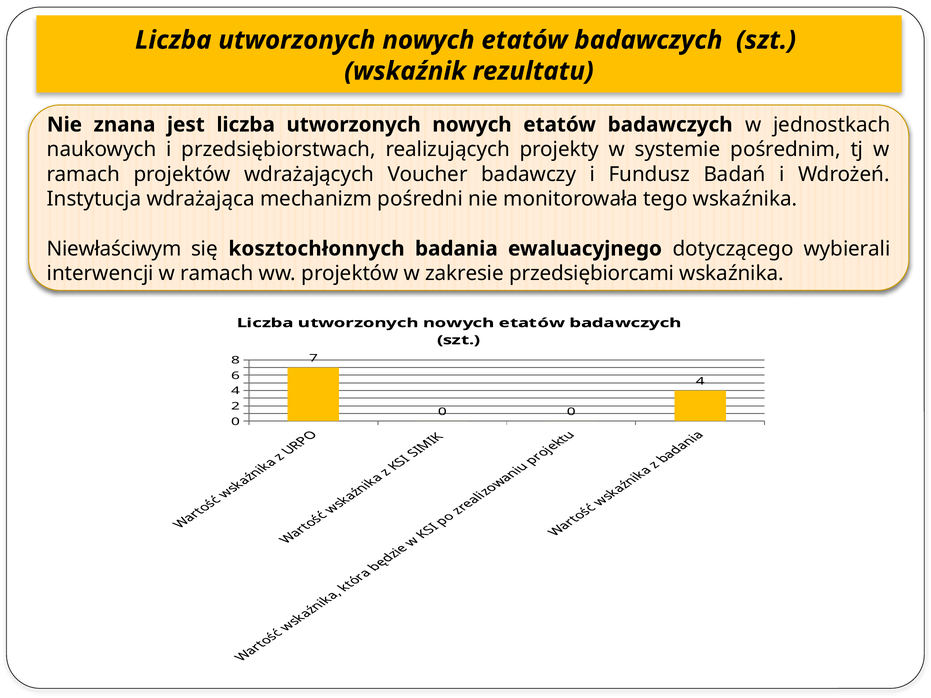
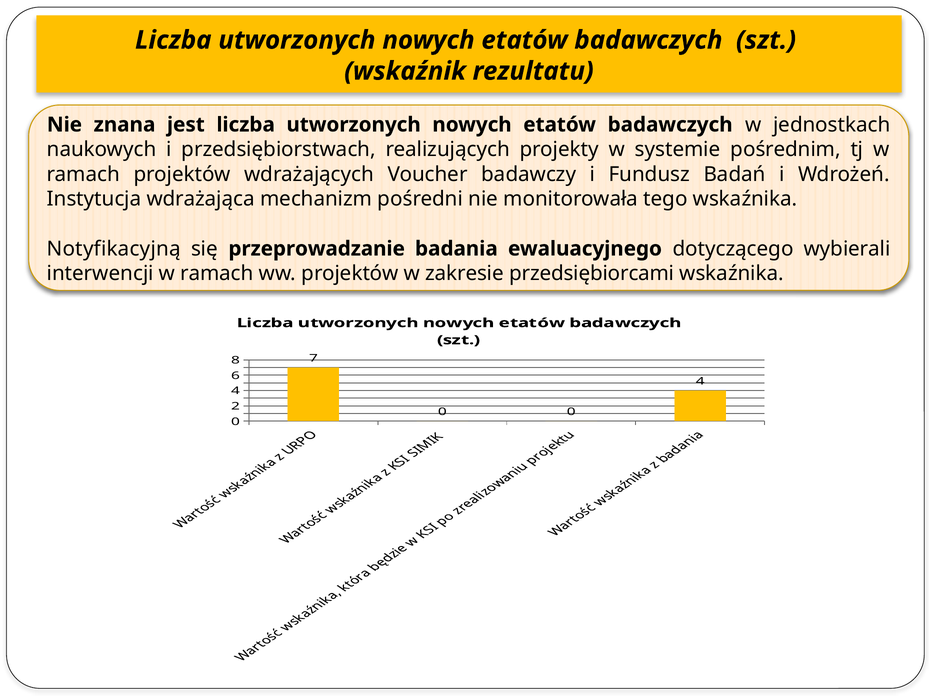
Niewłaściwym: Niewłaściwym -> Notyfikacyjną
kosztochłonnych: kosztochłonnych -> przeprowadzanie
